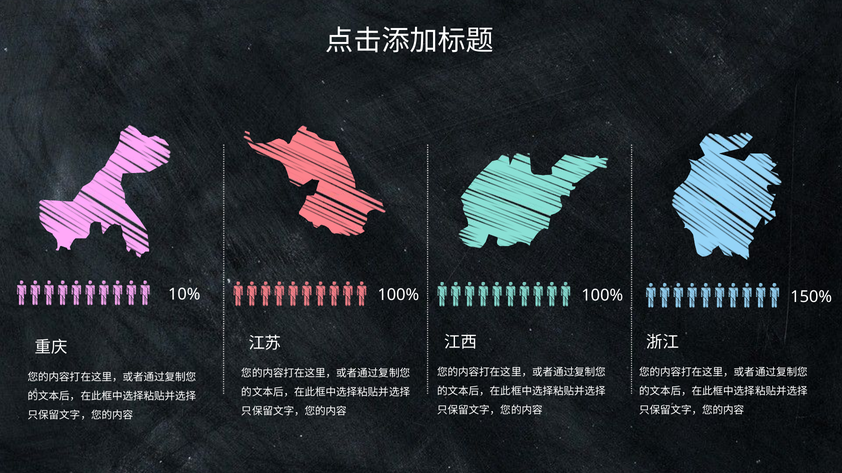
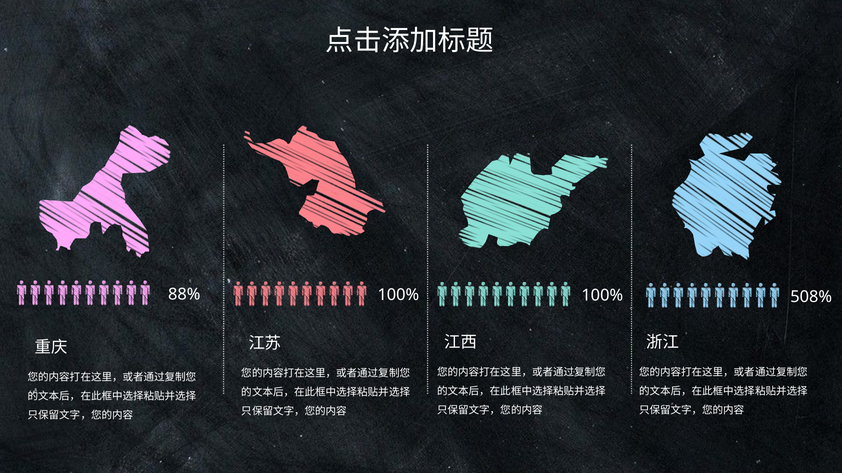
10%: 10% -> 88%
150%: 150% -> 508%
